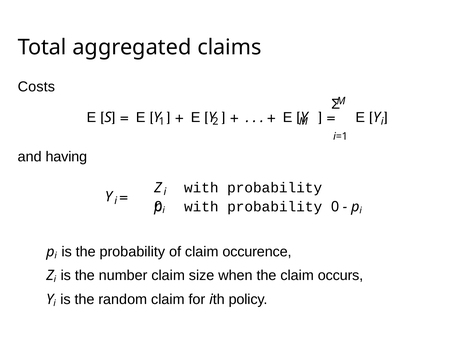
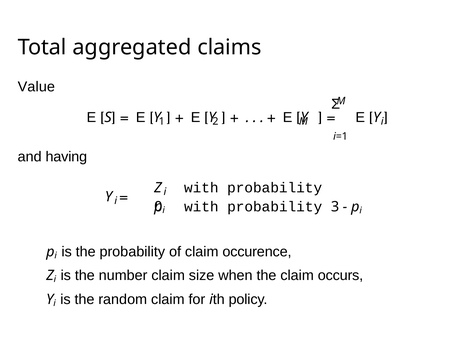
Costs: Costs -> Value
probability 0: 0 -> 3
